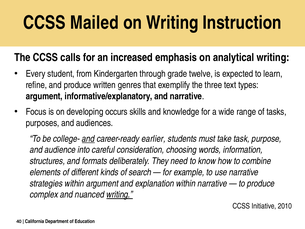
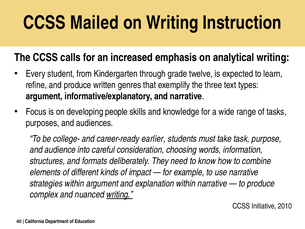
occurs: occurs -> people
and at (88, 139) underline: present -> none
search: search -> impact
